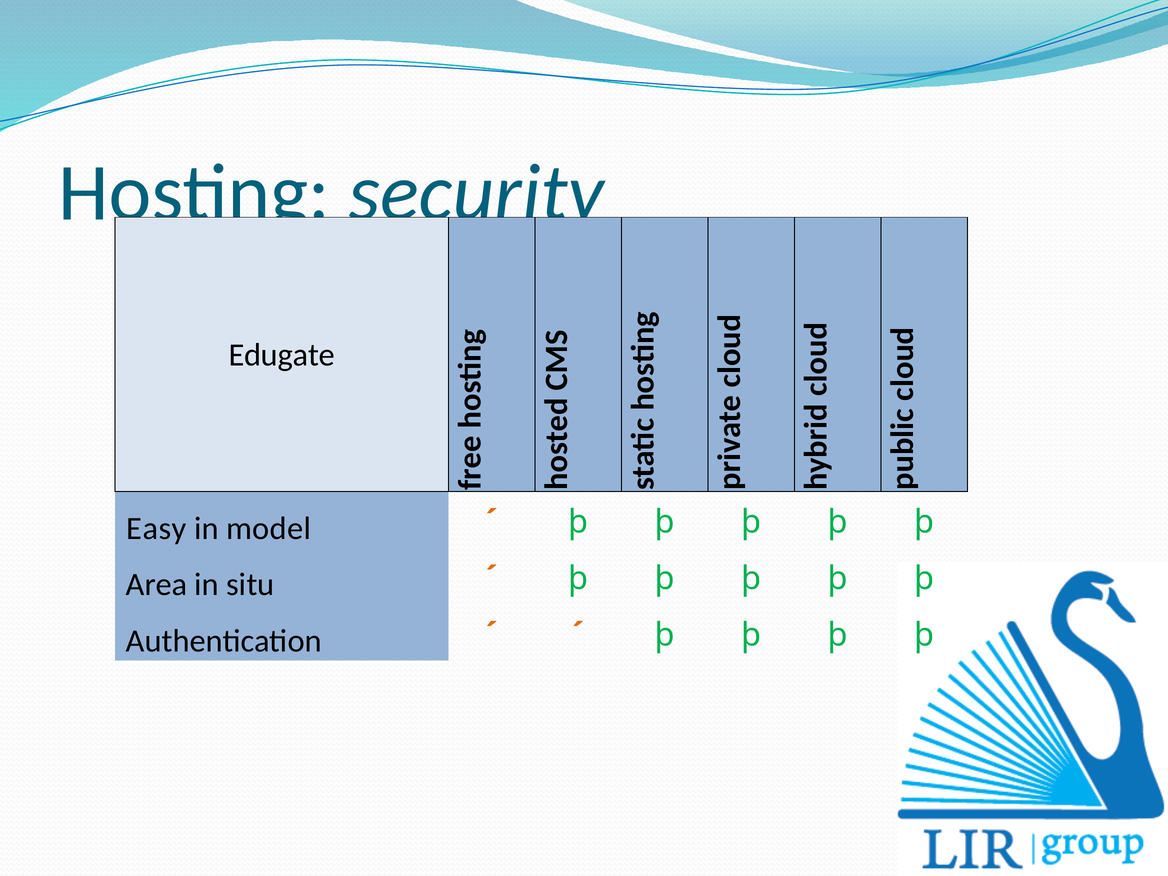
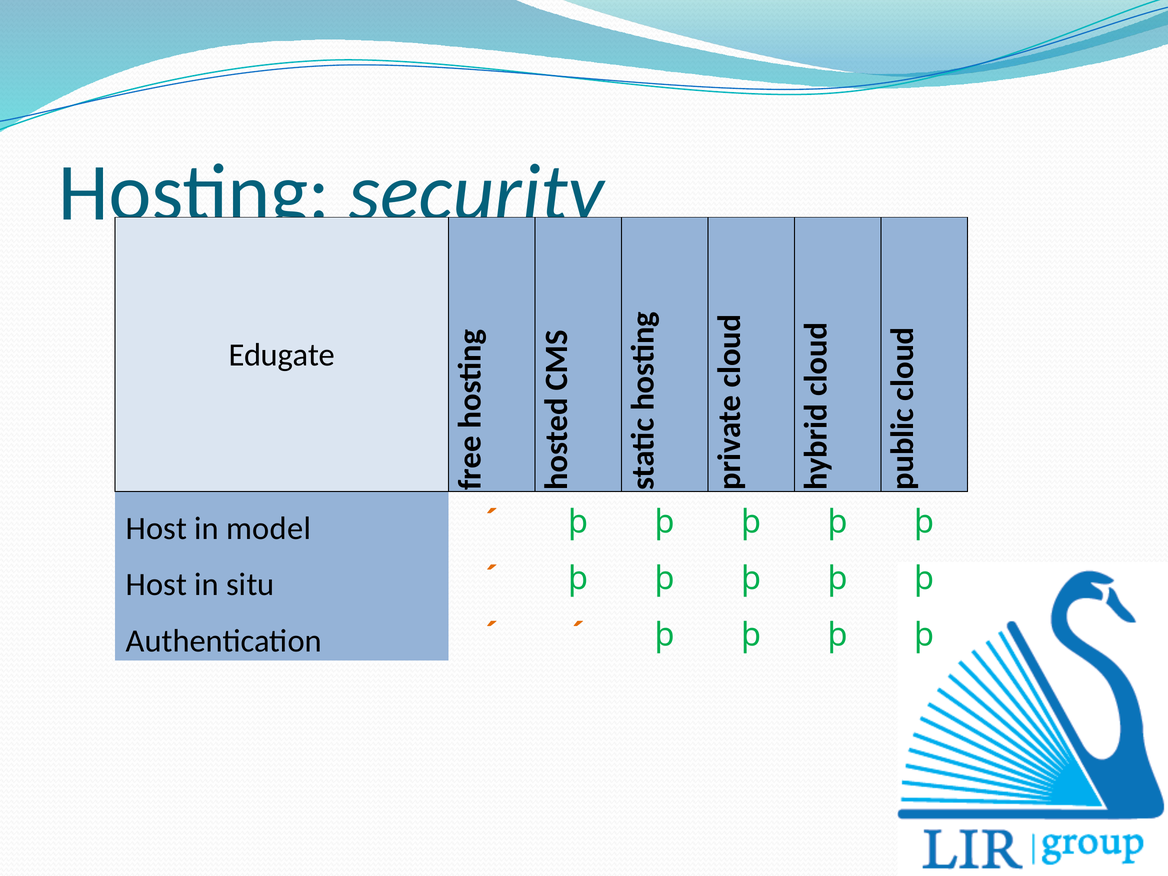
Easy at (156, 528): Easy -> Host
Area at (157, 585): Area -> Host
